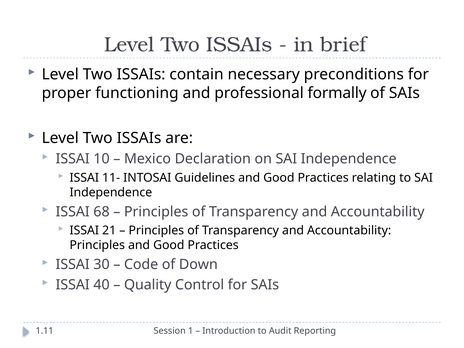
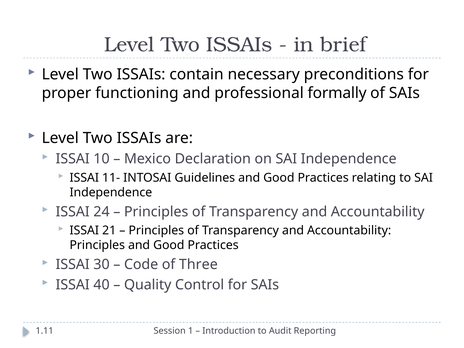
68: 68 -> 24
Down: Down -> Three
